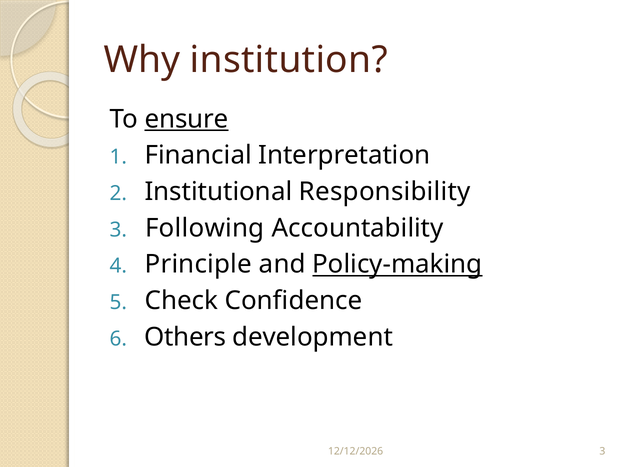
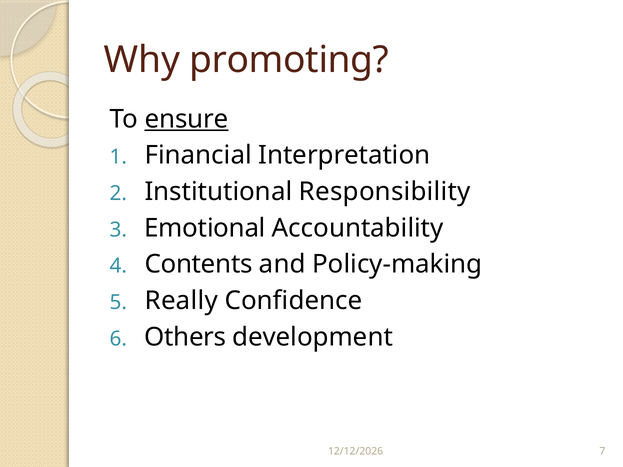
institution: institution -> promoting
Following: Following -> Emotional
Principle: Principle -> Contents
Policy-making underline: present -> none
Check: Check -> Really
3 at (602, 452): 3 -> 7
